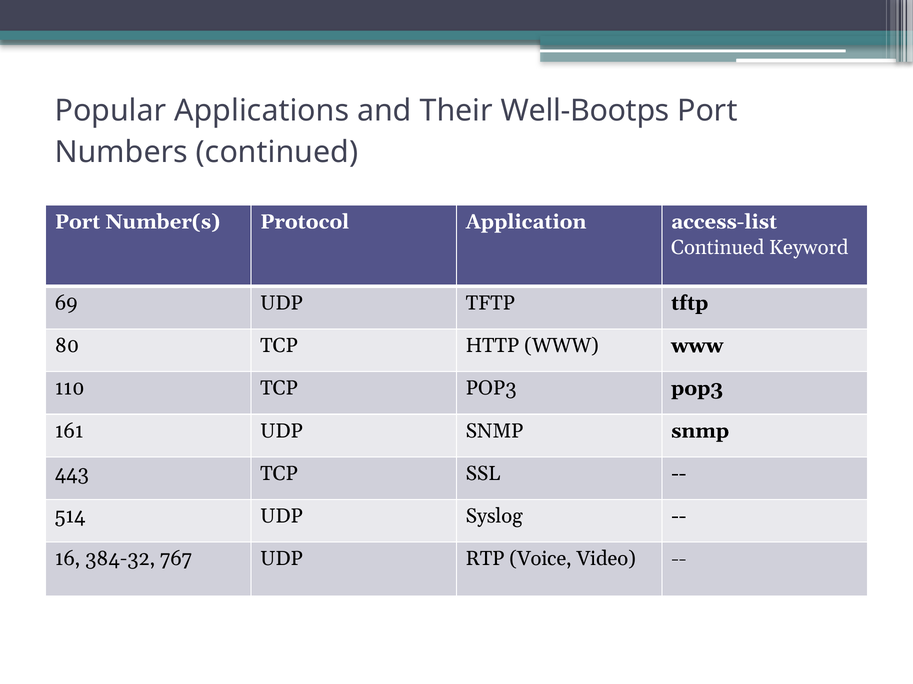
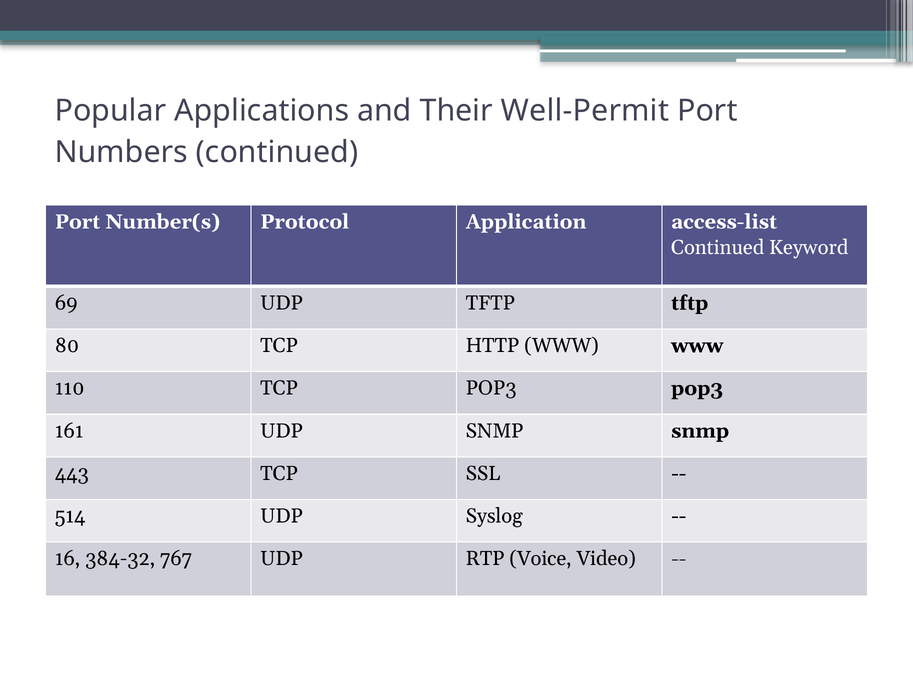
Well-Bootps: Well-Bootps -> Well-Permit
